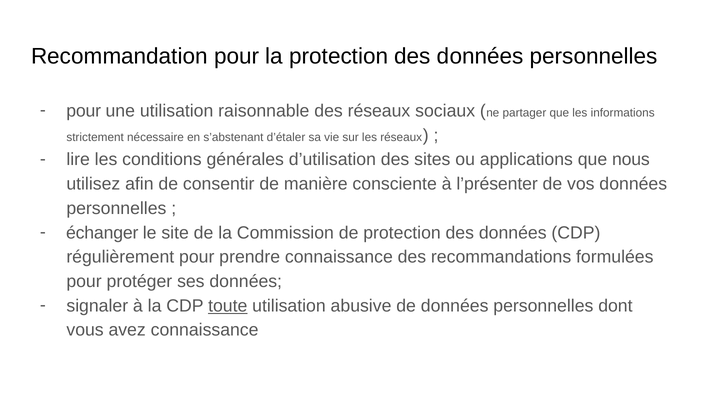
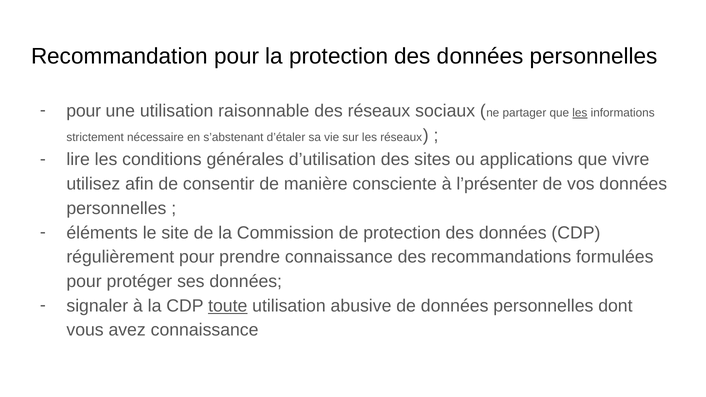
les at (580, 113) underline: none -> present
nous: nous -> vivre
échanger: échanger -> éléments
